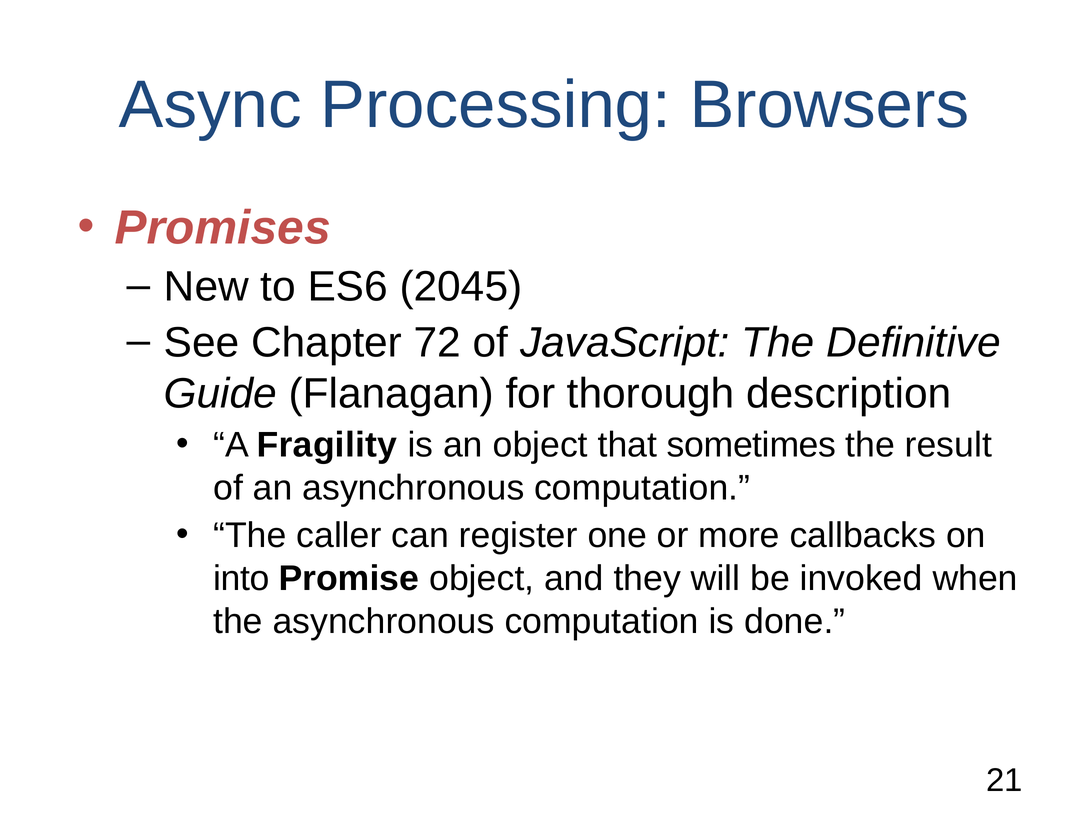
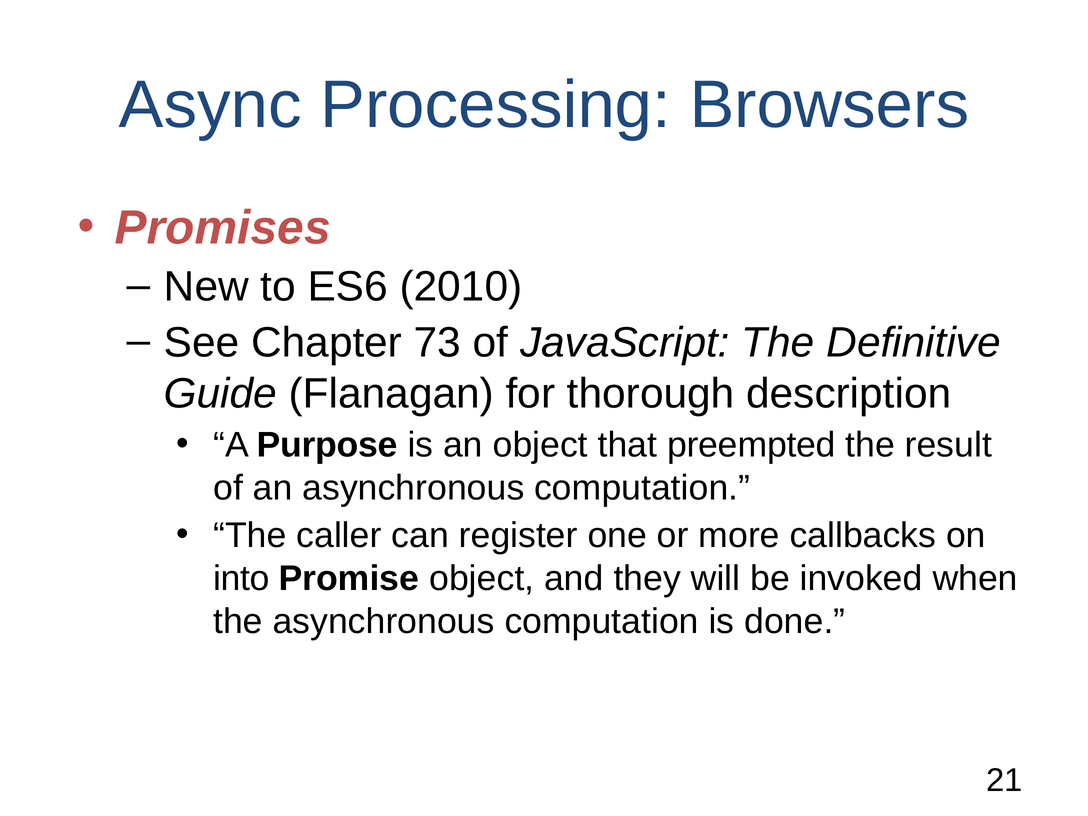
2045: 2045 -> 2010
72: 72 -> 73
Fragility: Fragility -> Purpose
sometimes: sometimes -> preempted
